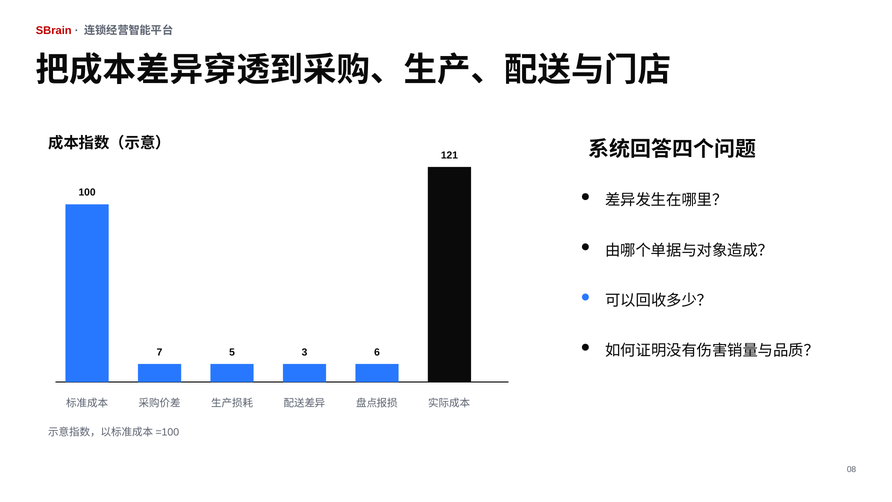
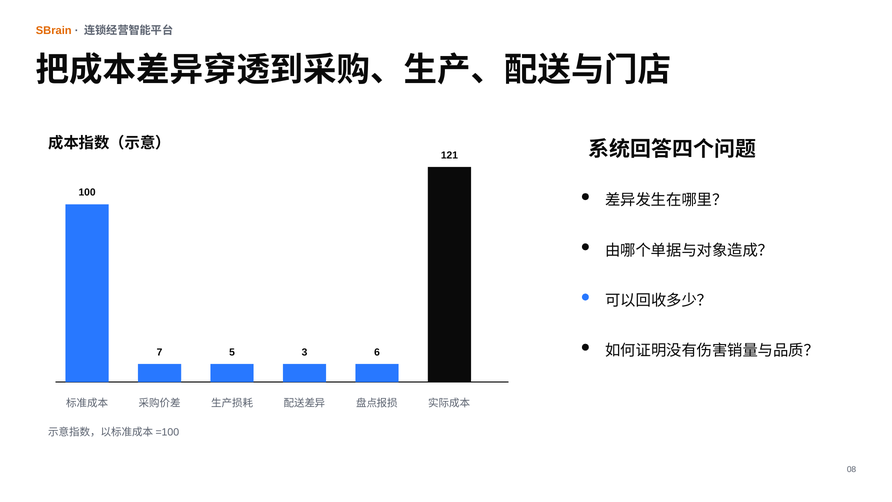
SBrain colour: red -> orange
